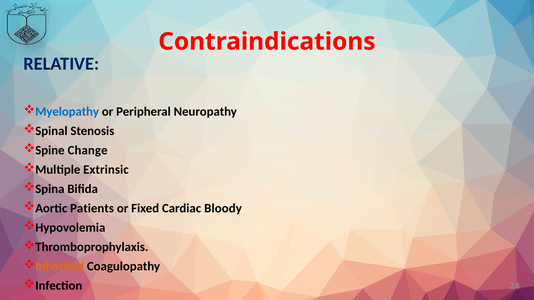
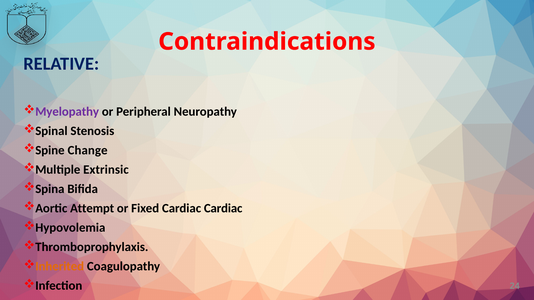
Myelopathy colour: blue -> purple
Patients: Patients -> Attempt
Cardiac Bloody: Bloody -> Cardiac
